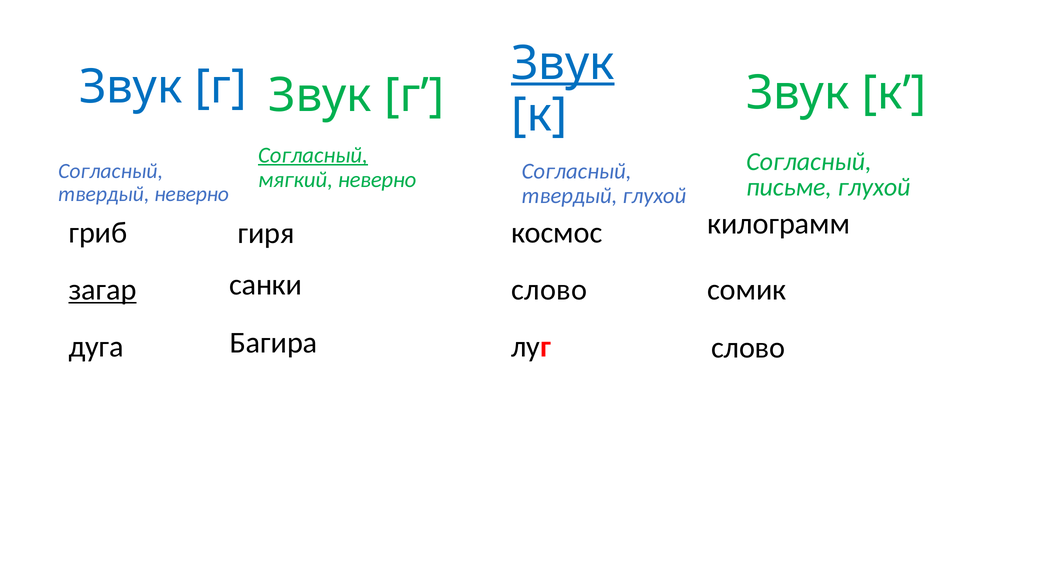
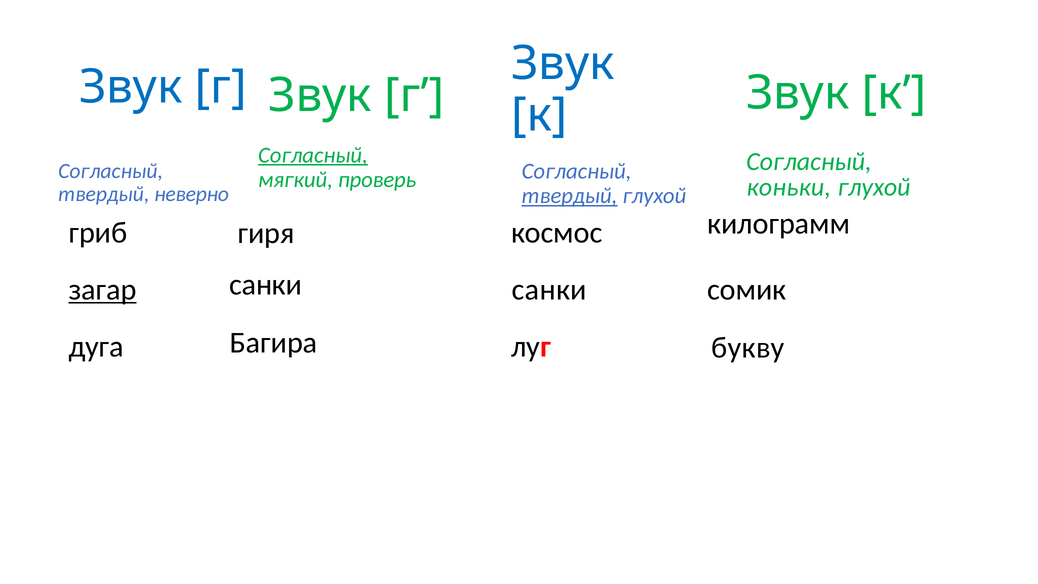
Звук at (563, 64) underline: present -> none
мягкий неверно: неверно -> проверь
письме: письме -> коньки
твердый at (570, 196) underline: none -> present
слово at (549, 290): слово -> санки
слово at (748, 348): слово -> букву
